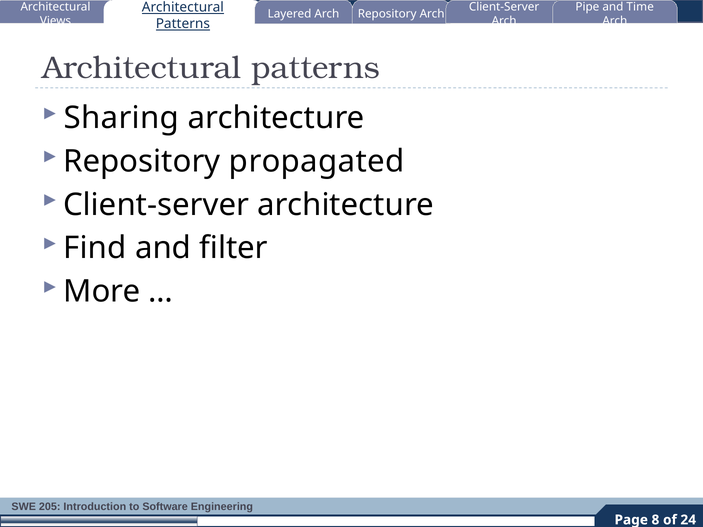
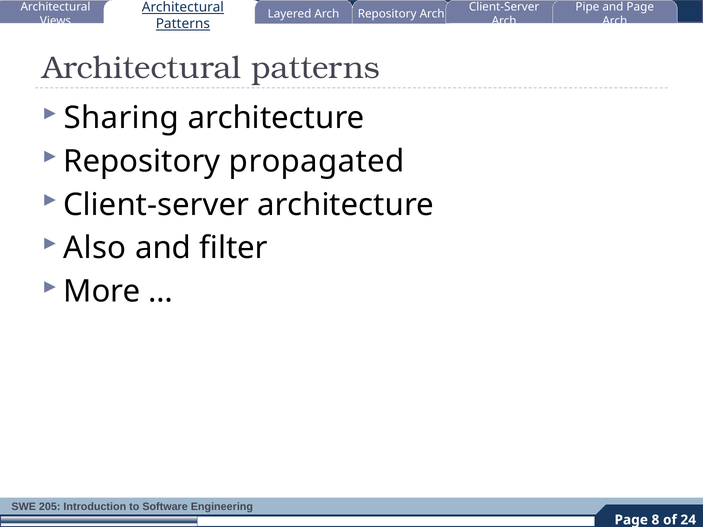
and Time: Time -> Page
Find: Find -> Also
